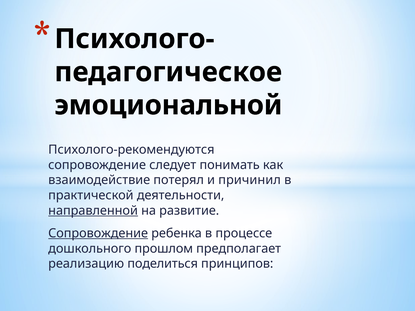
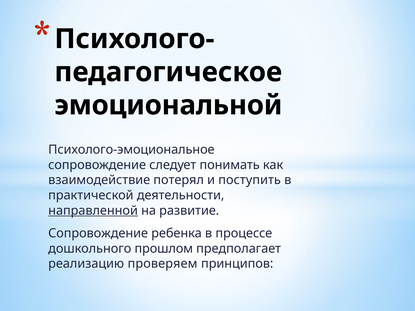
Психолого-рекомендуются: Психолого-рекомендуются -> Психолого-эмоциональное
причинил: причинил -> поступить
Сопровождение at (98, 234) underline: present -> none
поделиться: поделиться -> проверяем
